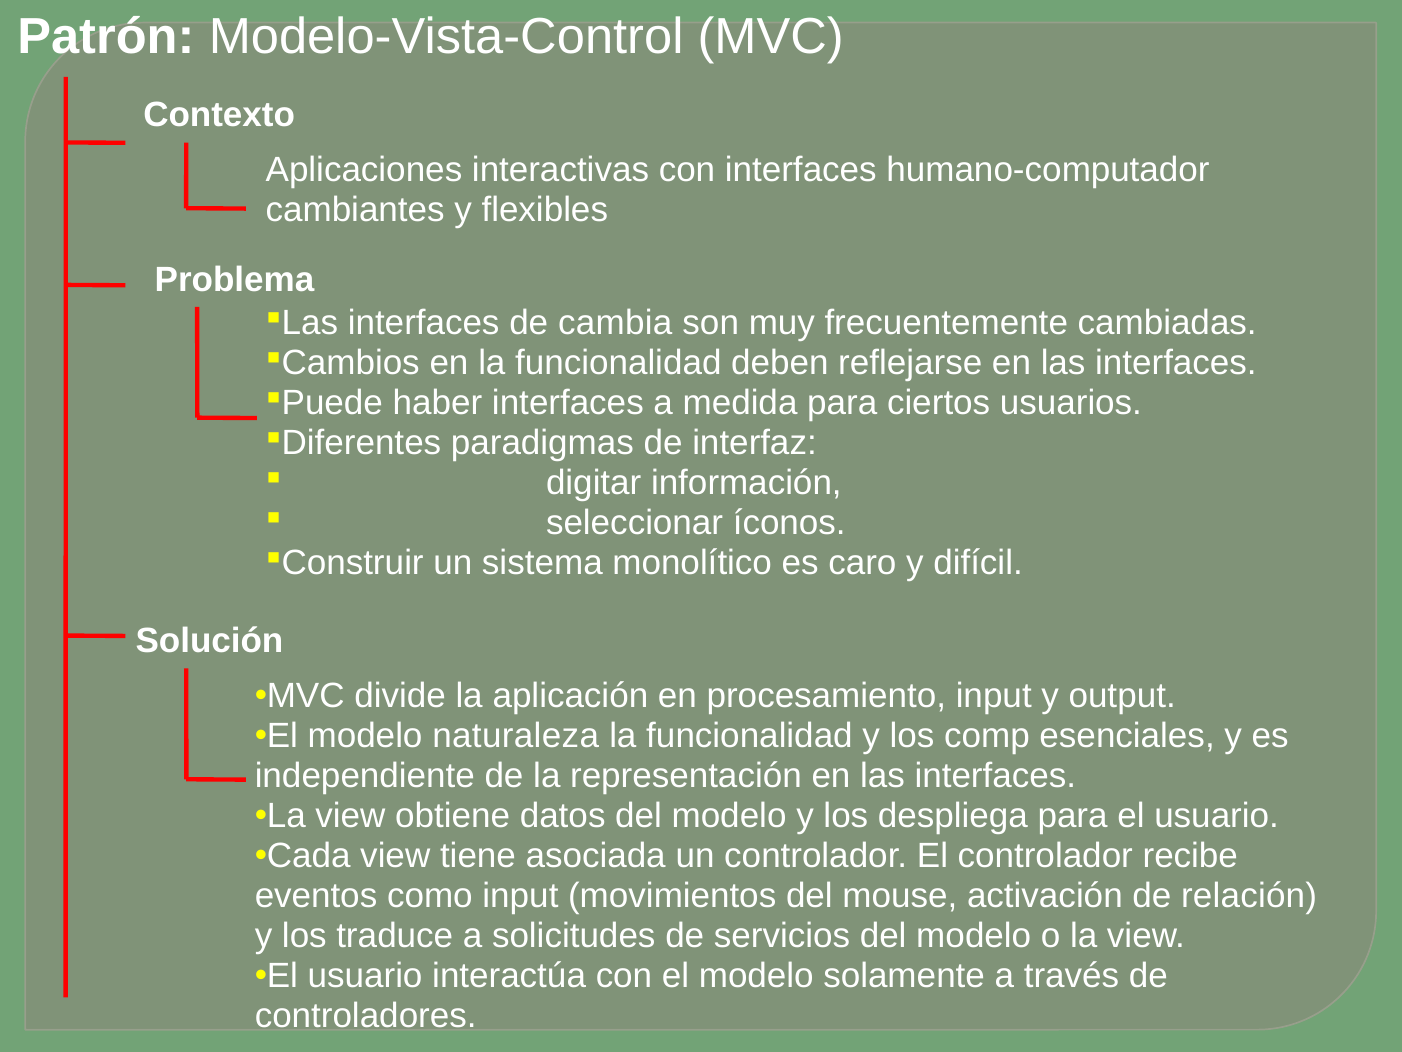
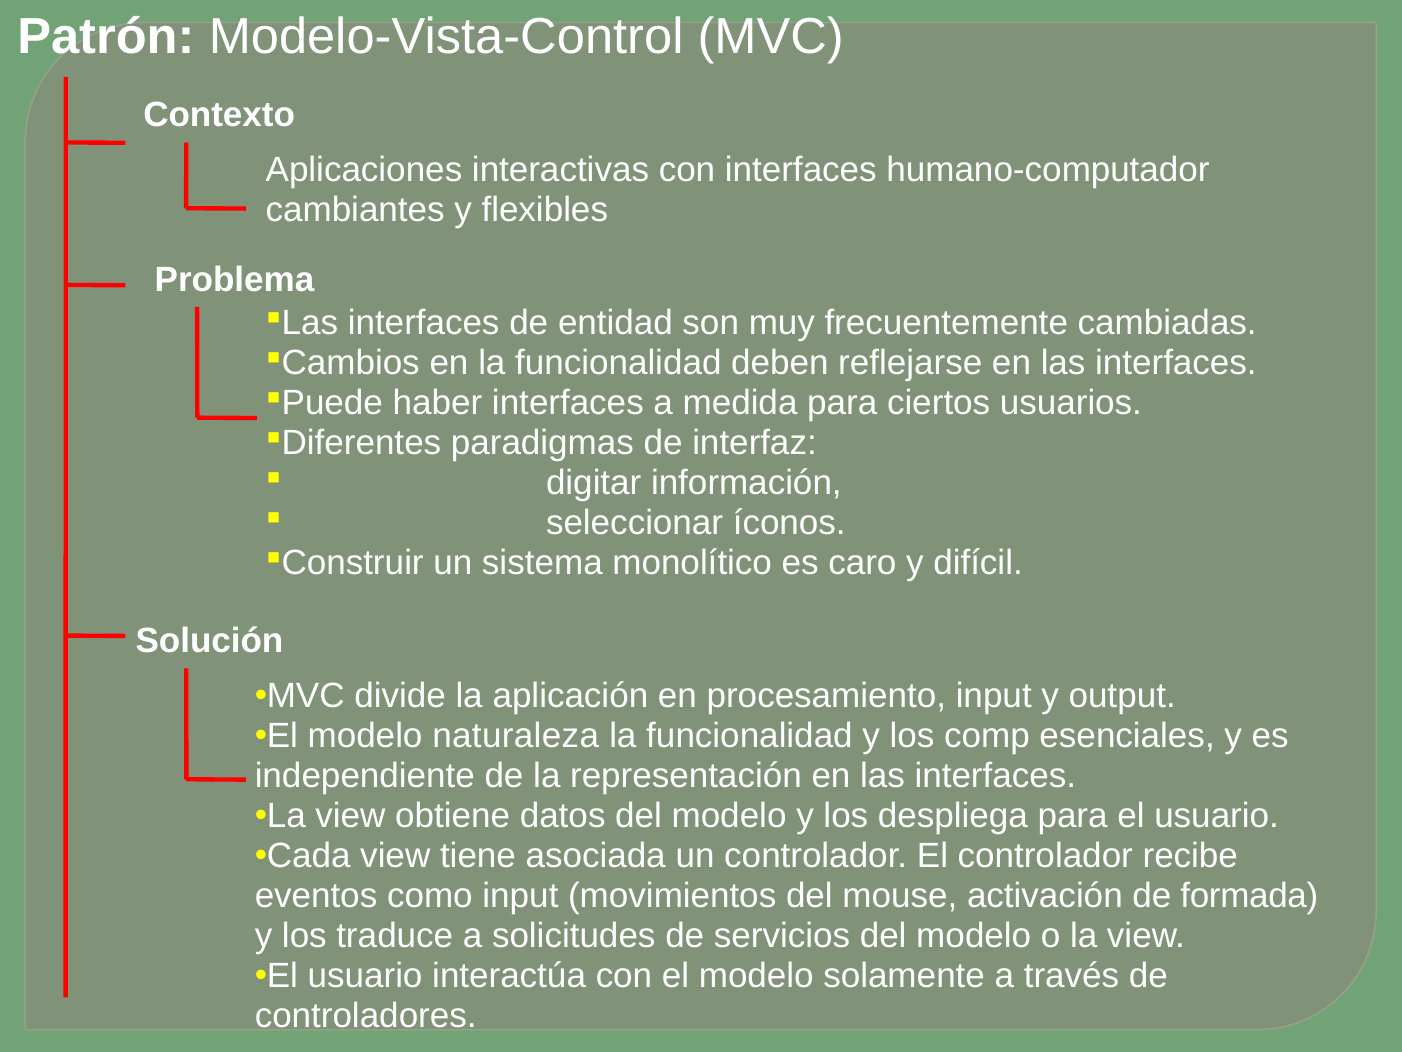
cambia: cambia -> entidad
relación: relación -> formada
